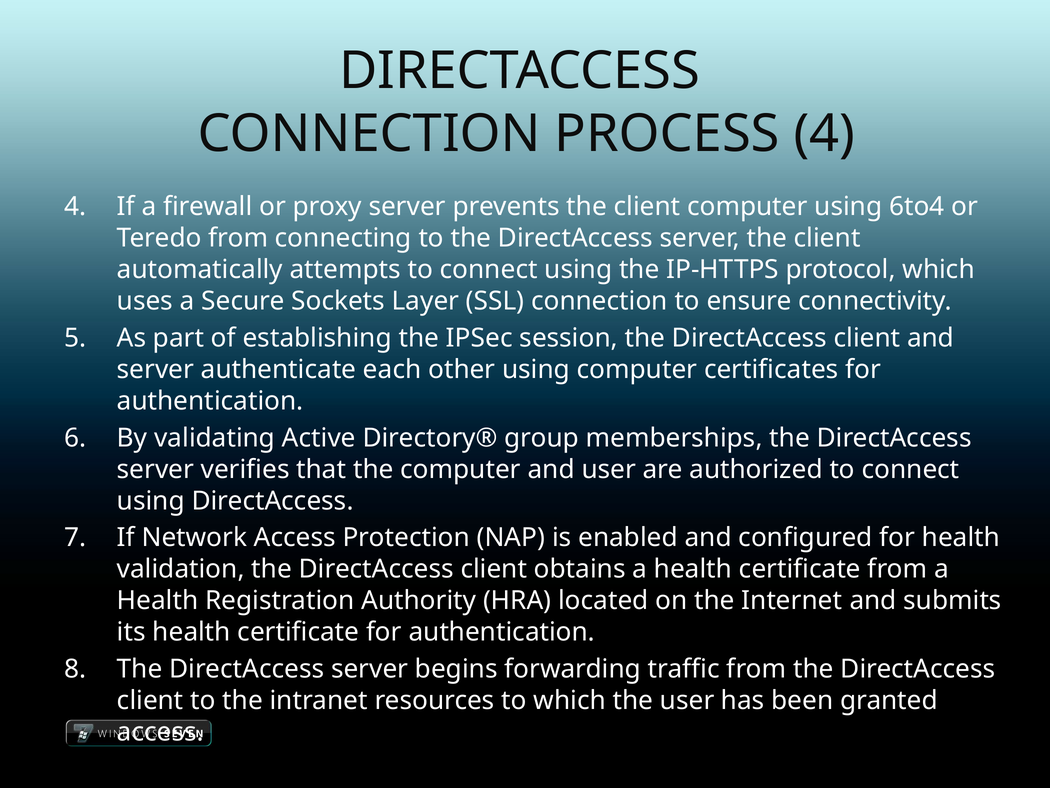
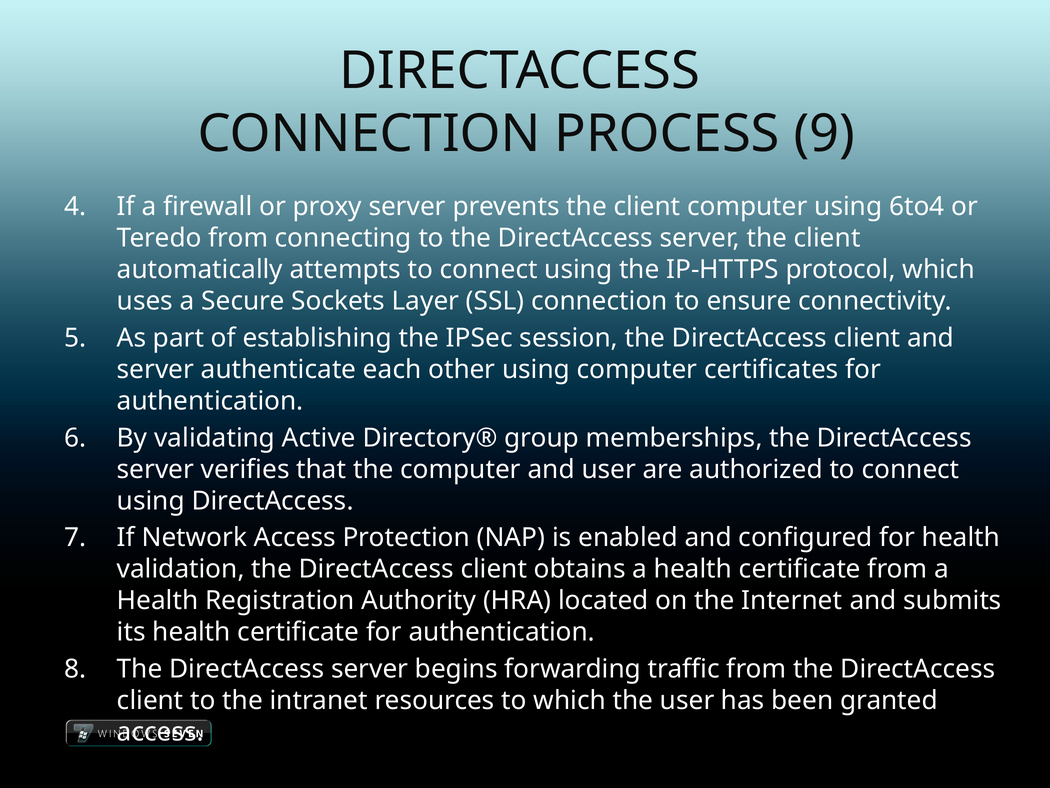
PROCESS 4: 4 -> 9
